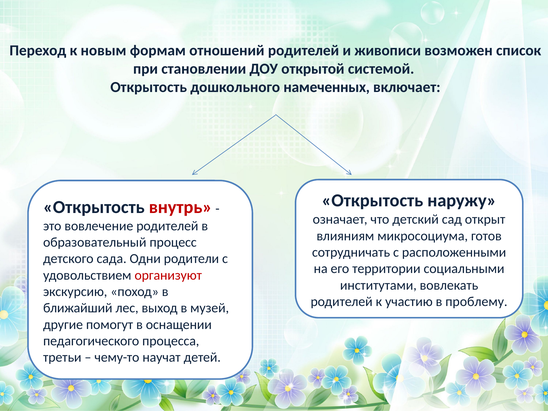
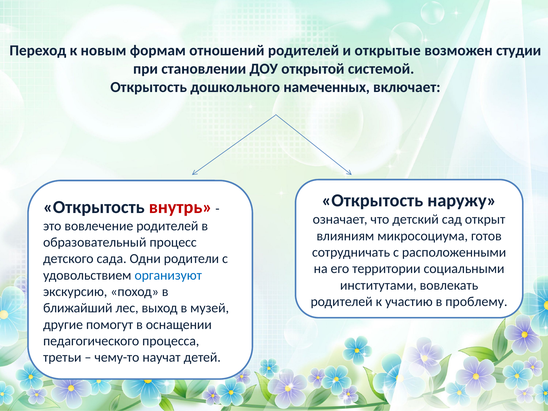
живописи: живописи -> открытые
список: список -> студии
организуют colour: red -> blue
